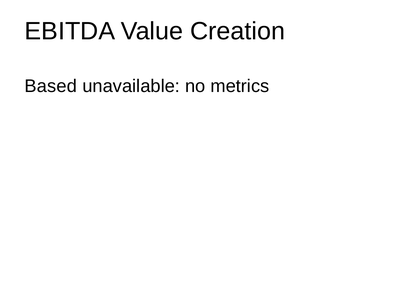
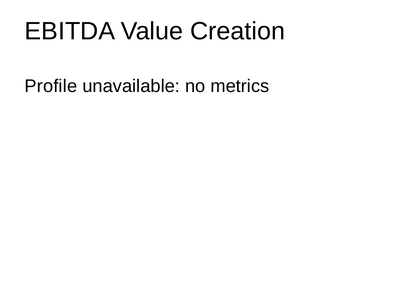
Based: Based -> Profile
